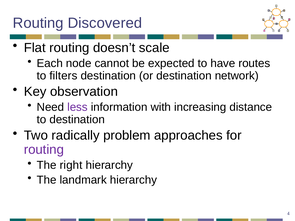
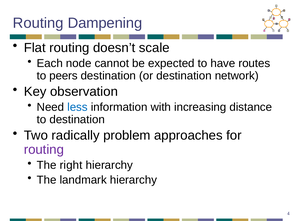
Discovered: Discovered -> Dampening
filters: filters -> peers
less colour: purple -> blue
